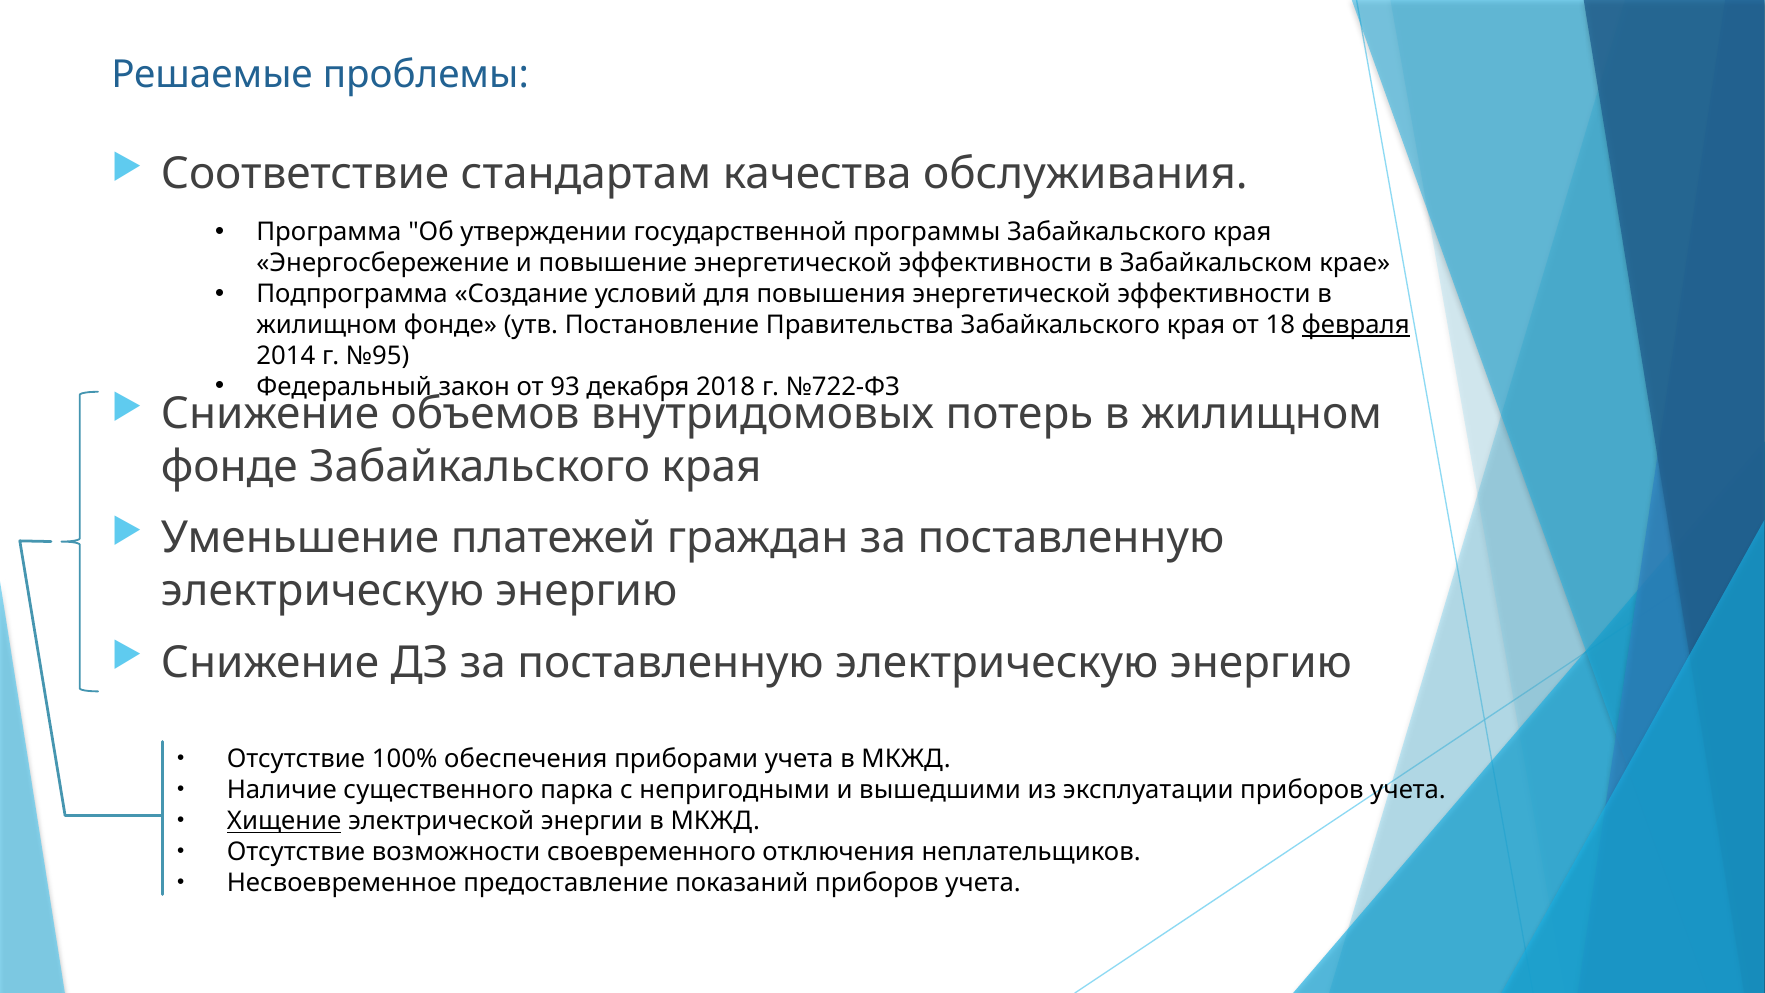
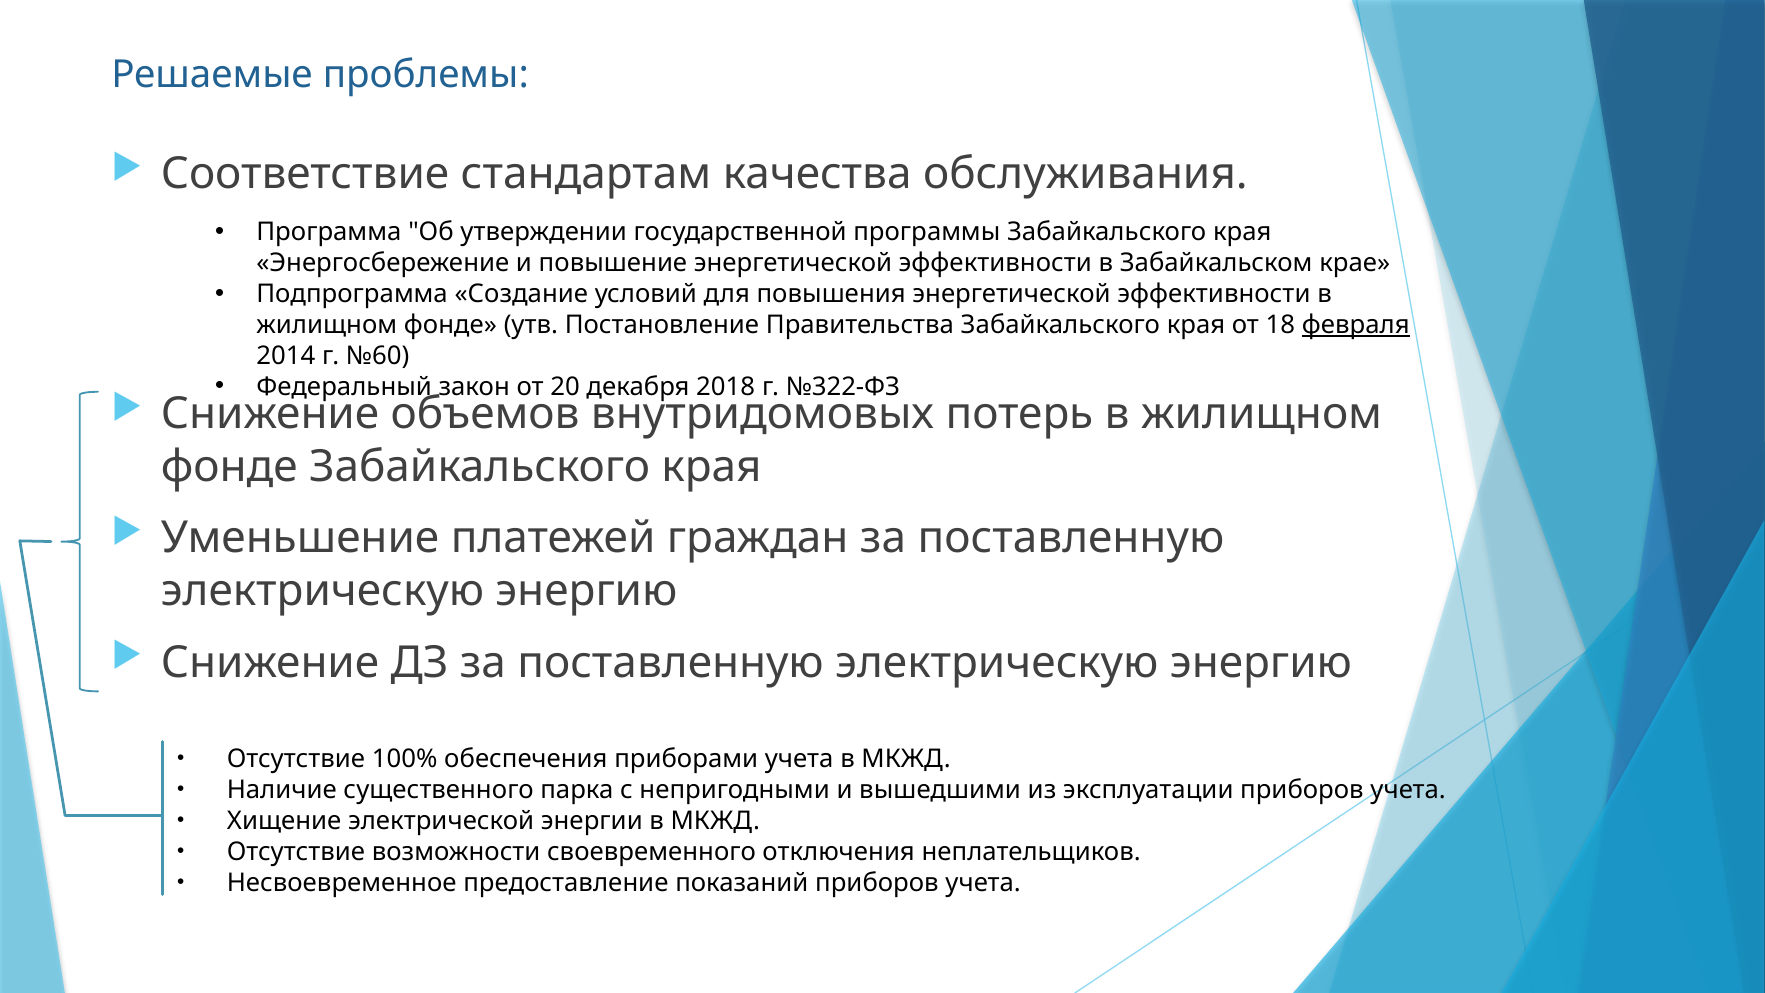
№95: №95 -> №60
93: 93 -> 20
№722-ФЗ: №722-ФЗ -> №322-ФЗ
Хищение underline: present -> none
